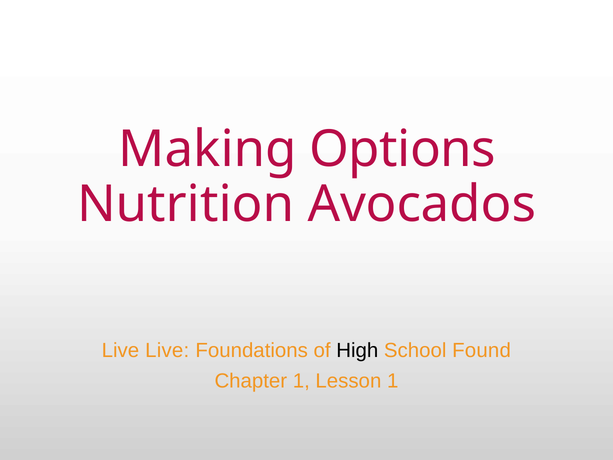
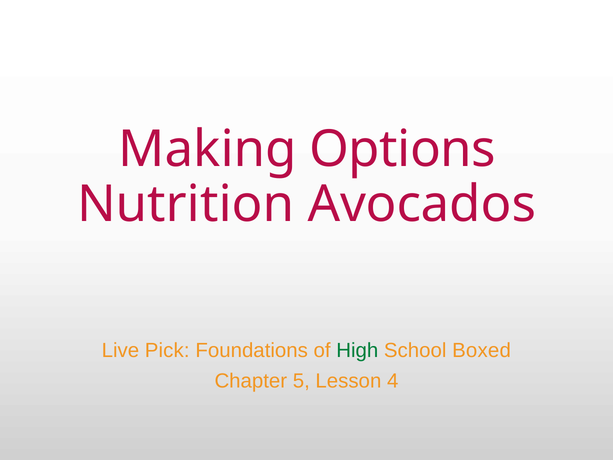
Live Live: Live -> Pick
High colour: black -> green
Found: Found -> Boxed
Chapter 1: 1 -> 5
Lesson 1: 1 -> 4
